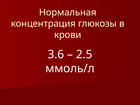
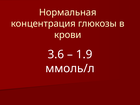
2.5: 2.5 -> 1.9
